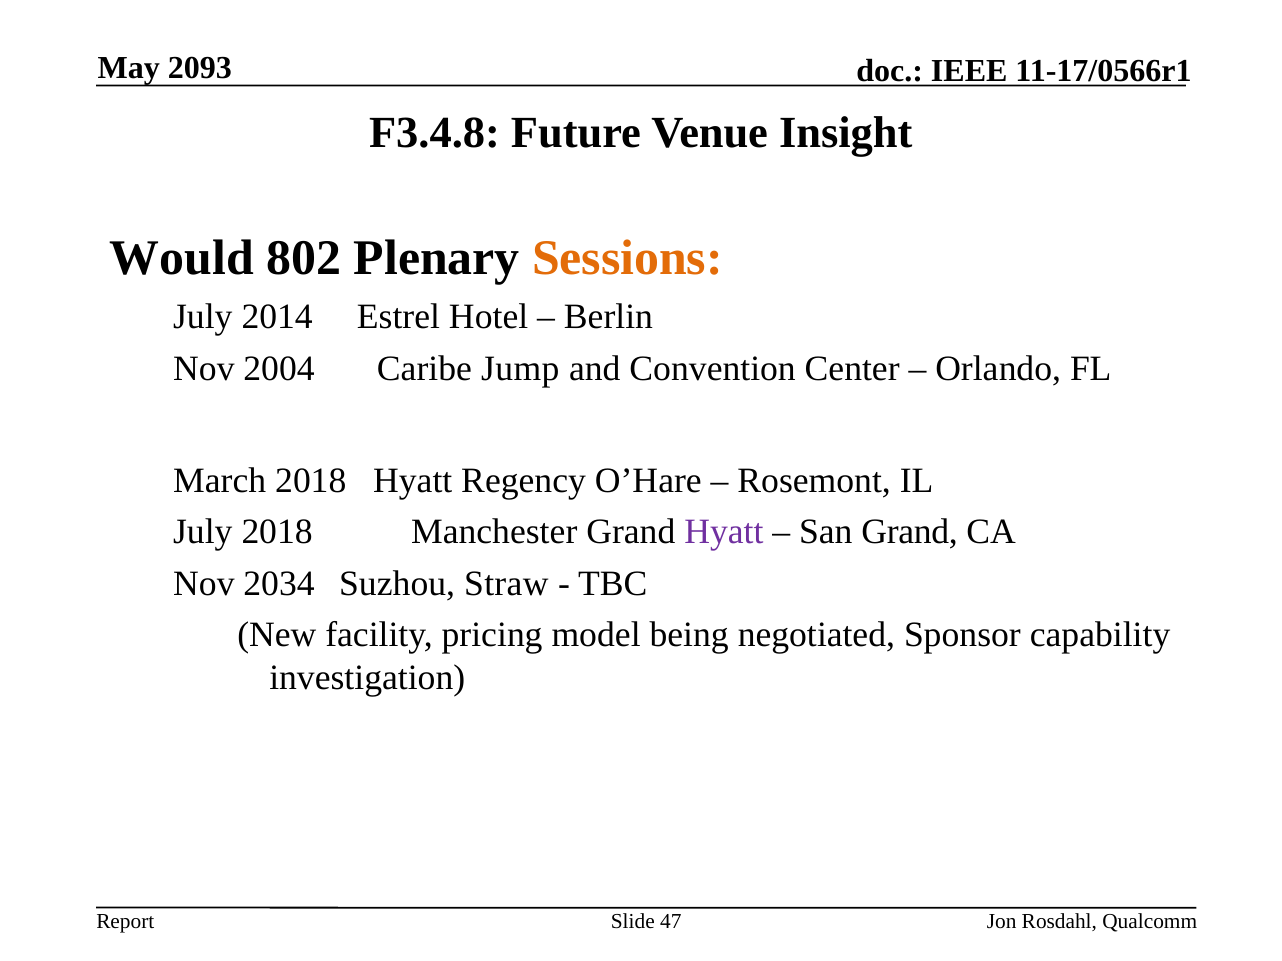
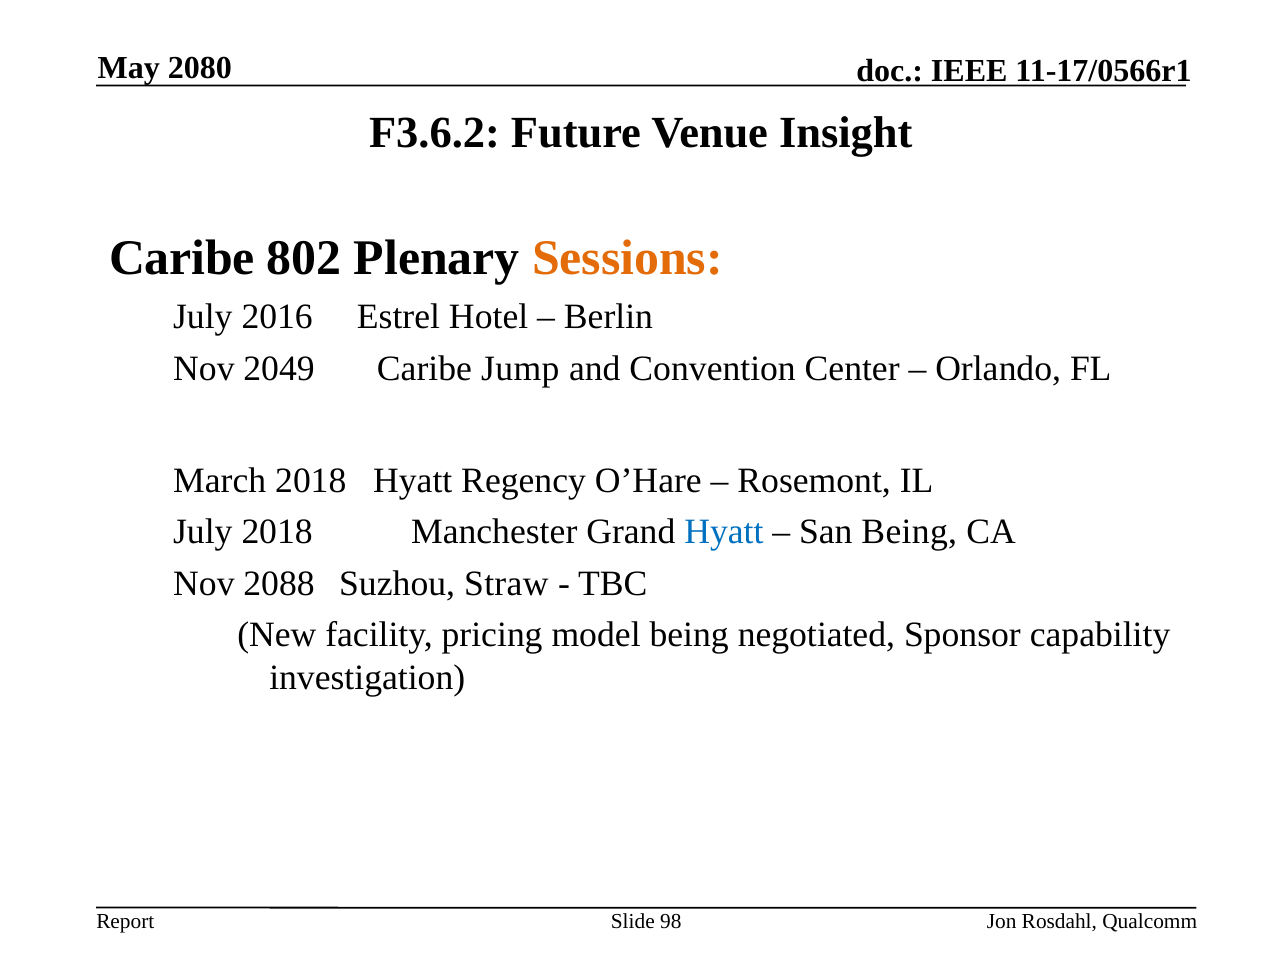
2093: 2093 -> 2080
F3.4.8: F3.4.8 -> F3.6.2
Would at (182, 258): Would -> Caribe
2014: 2014 -> 2016
2004: 2004 -> 2049
Hyatt at (724, 532) colour: purple -> blue
San Grand: Grand -> Being
2034: 2034 -> 2088
47: 47 -> 98
